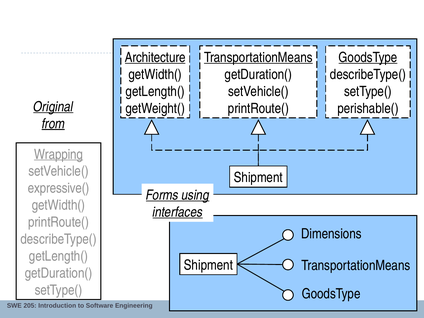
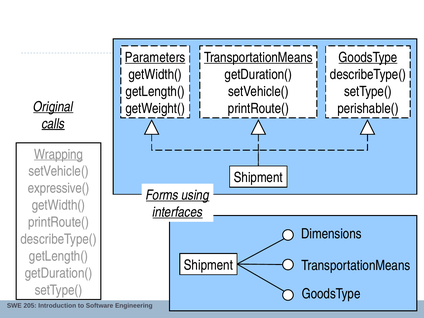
Architecture: Architecture -> Parameters
from: from -> calls
